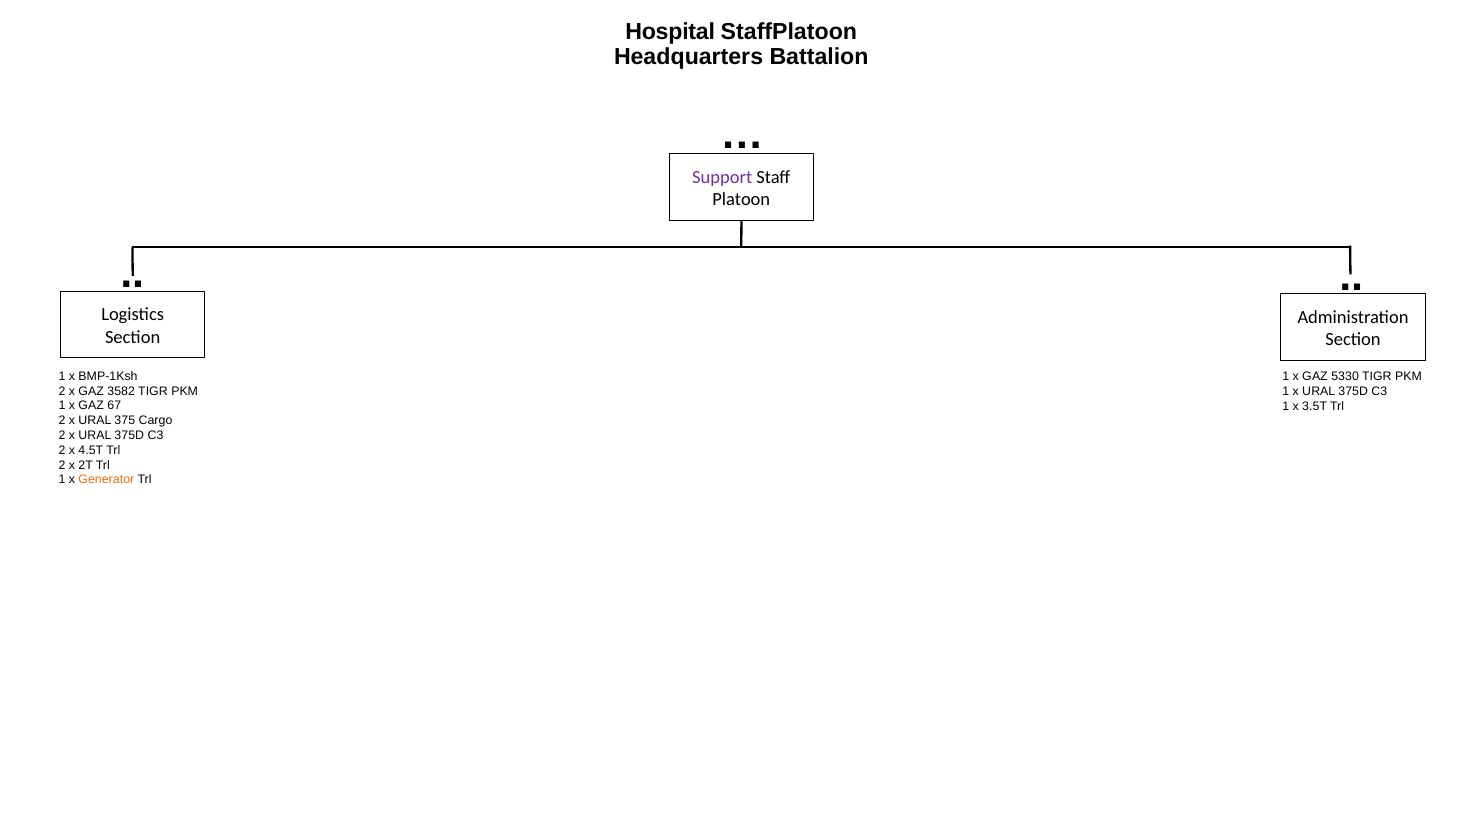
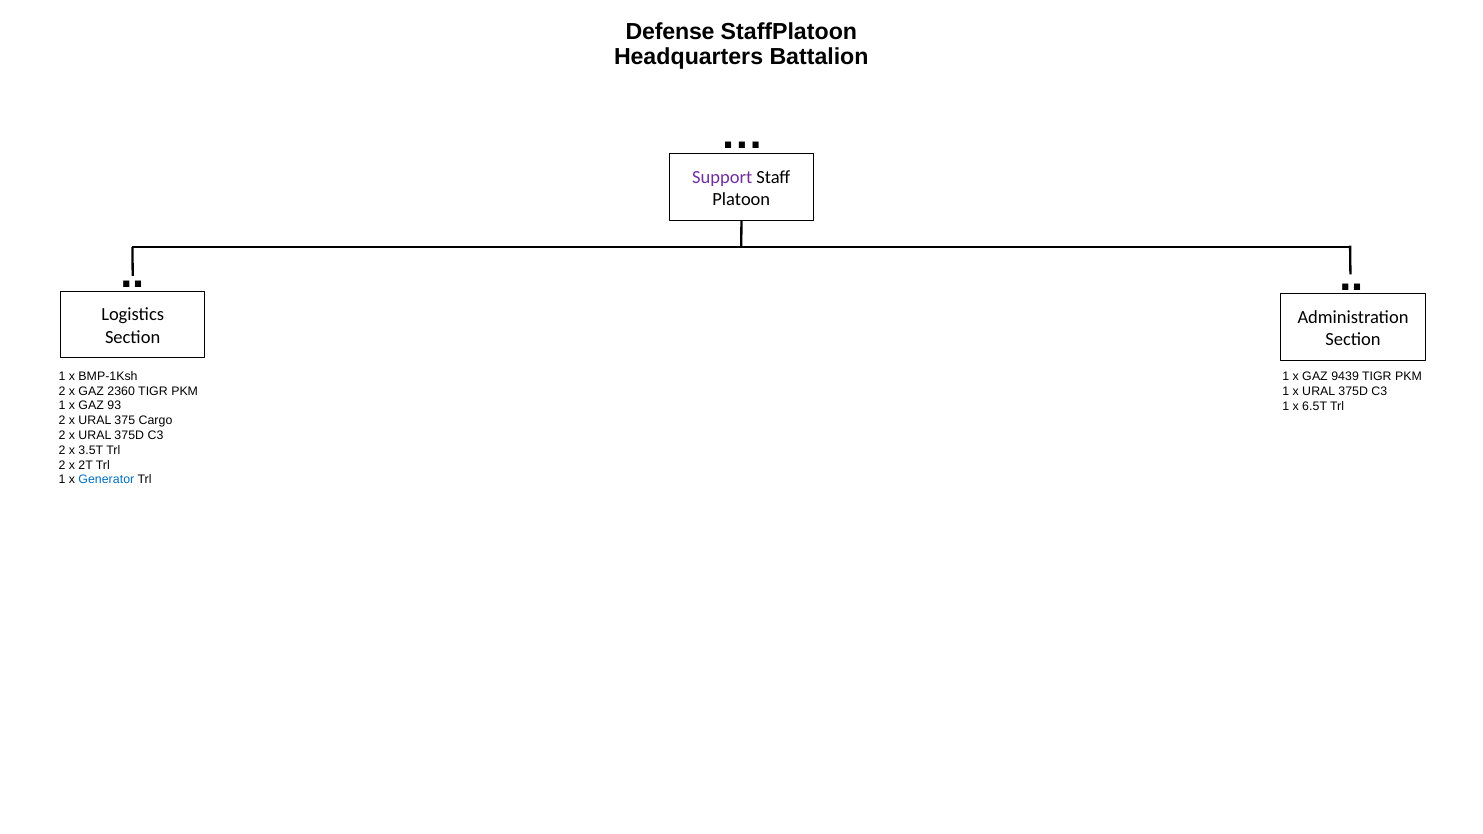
Hospital: Hospital -> Defense
5330: 5330 -> 9439
3582: 3582 -> 2360
67: 67 -> 93
3.5T: 3.5T -> 6.5T
4.5T: 4.5T -> 3.5T
Generator colour: orange -> blue
